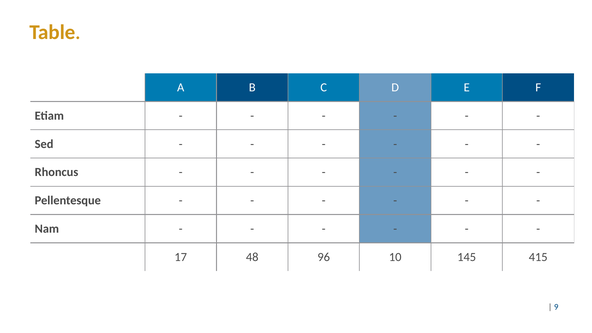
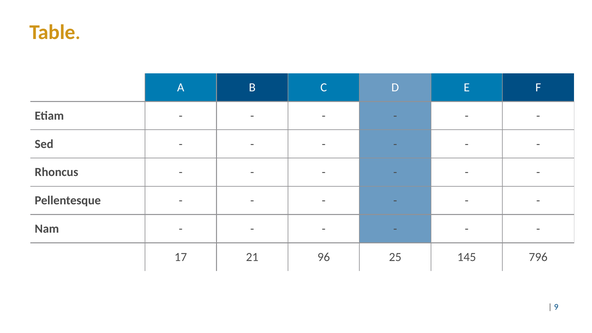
48: 48 -> 21
10: 10 -> 25
415: 415 -> 796
